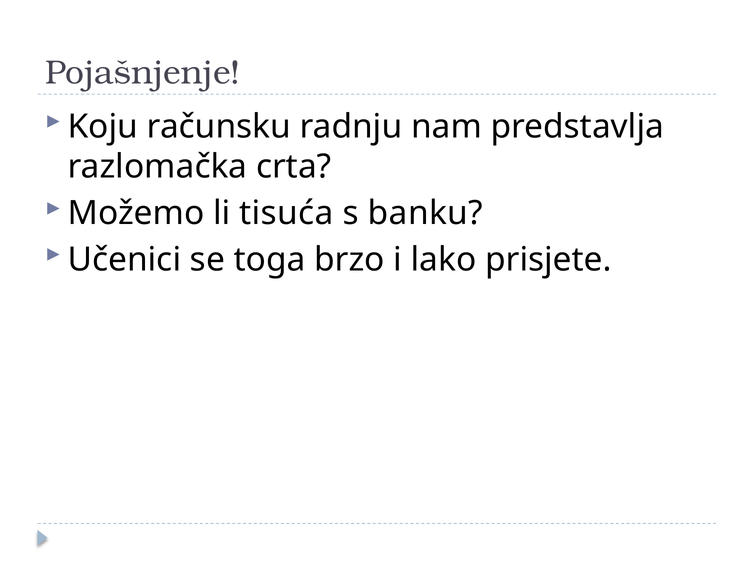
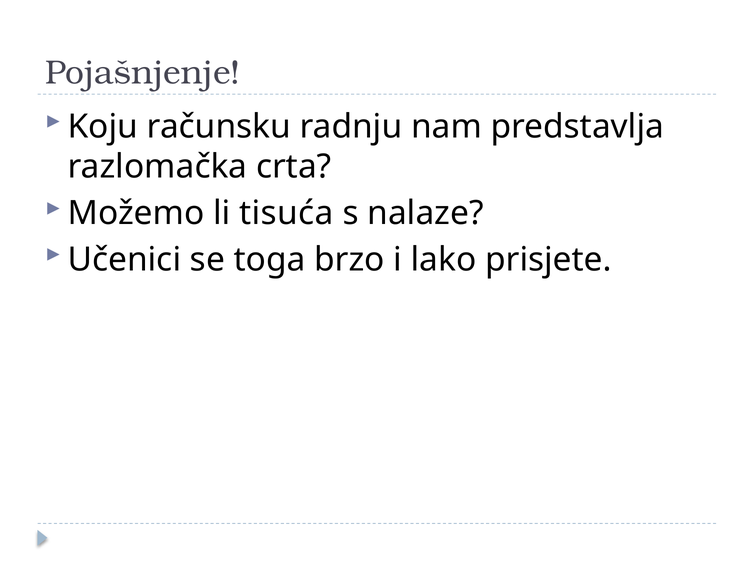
banku: banku -> nalaze
